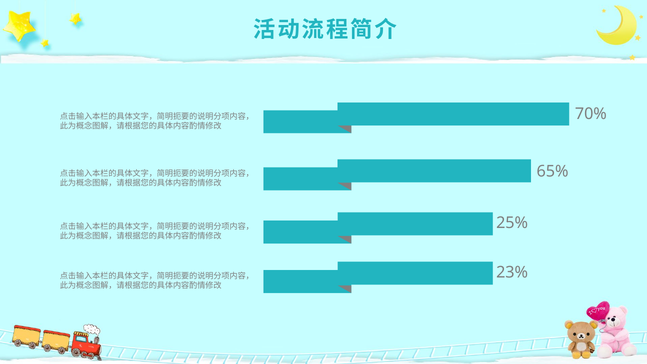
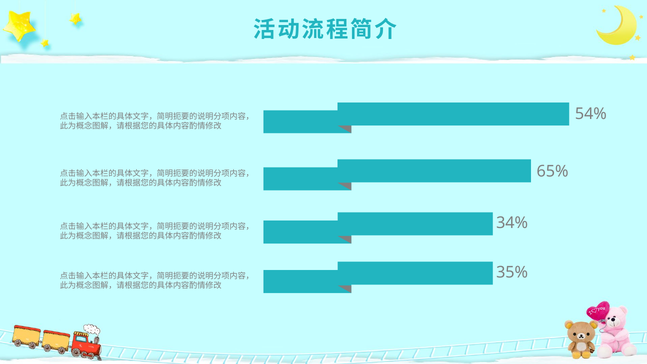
70%: 70% -> 54%
25%: 25% -> 34%
23%: 23% -> 35%
